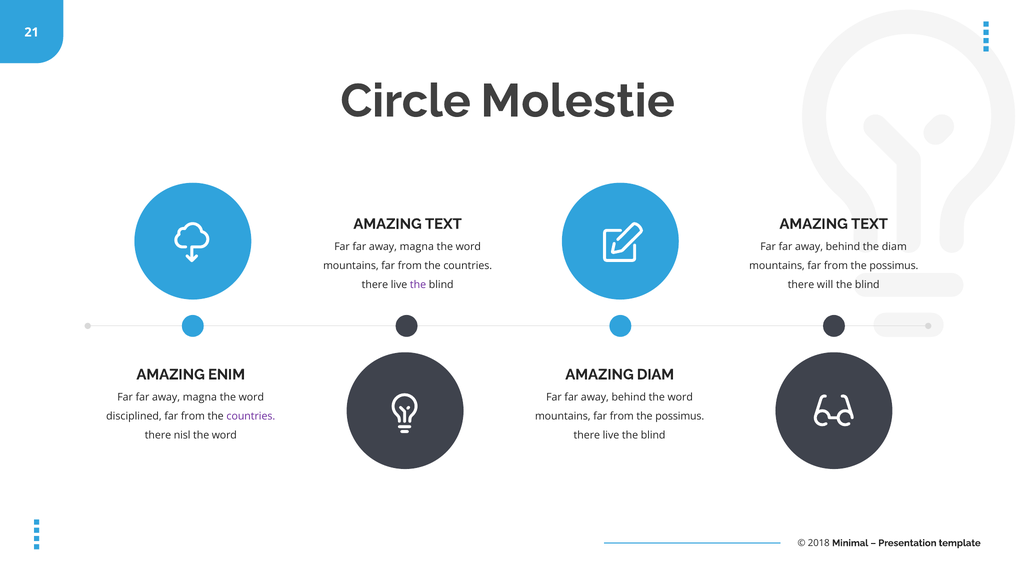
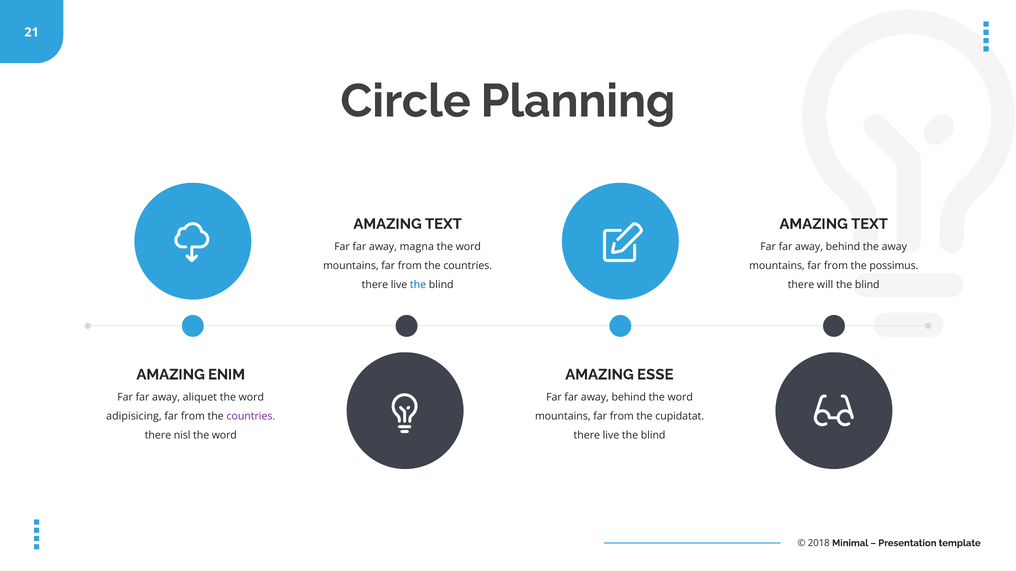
Molestie: Molestie -> Planning
the diam: diam -> away
the at (418, 285) colour: purple -> blue
AMAZING DIAM: DIAM -> ESSE
magna at (200, 398): magna -> aliquet
disciplined: disciplined -> adipisicing
possimus at (680, 417): possimus -> cupidatat
